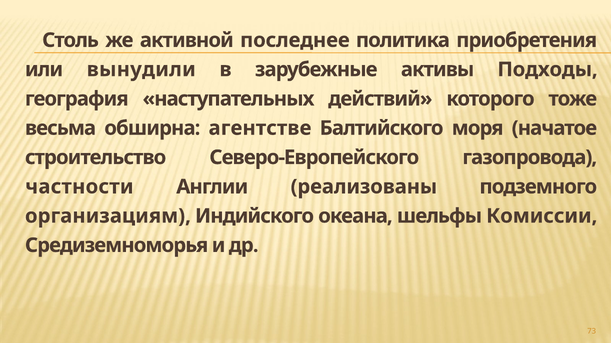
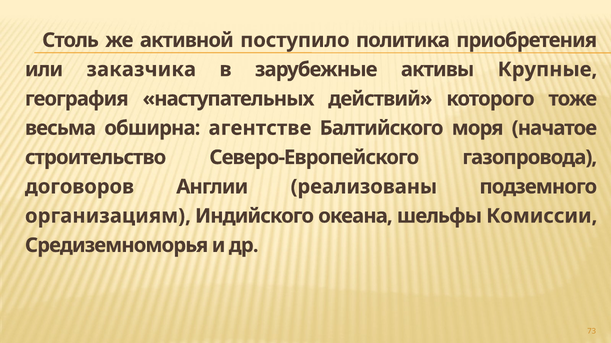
последнее: последнее -> поступило
вынудили: вынудили -> заказчика
Подходы: Подходы -> Крупные
частности: частности -> договоров
